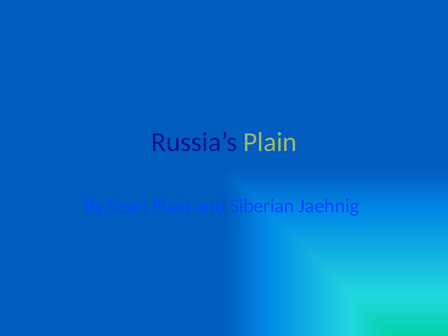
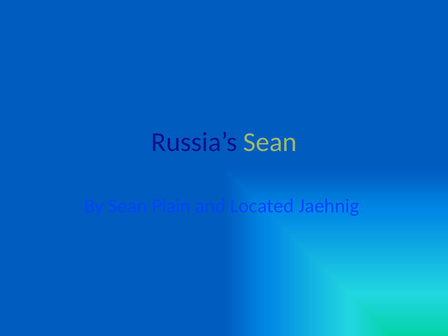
Russia’s Plain: Plain -> Sean
Siberian: Siberian -> Located
